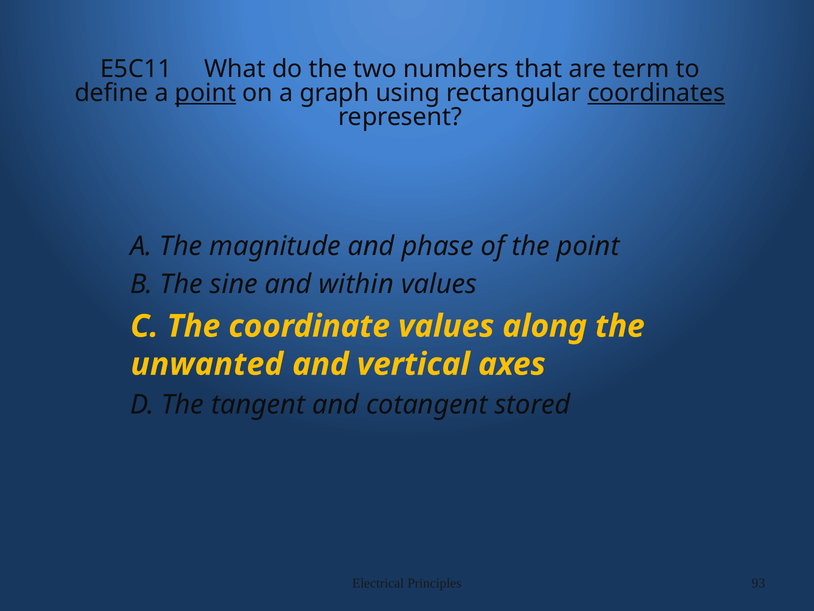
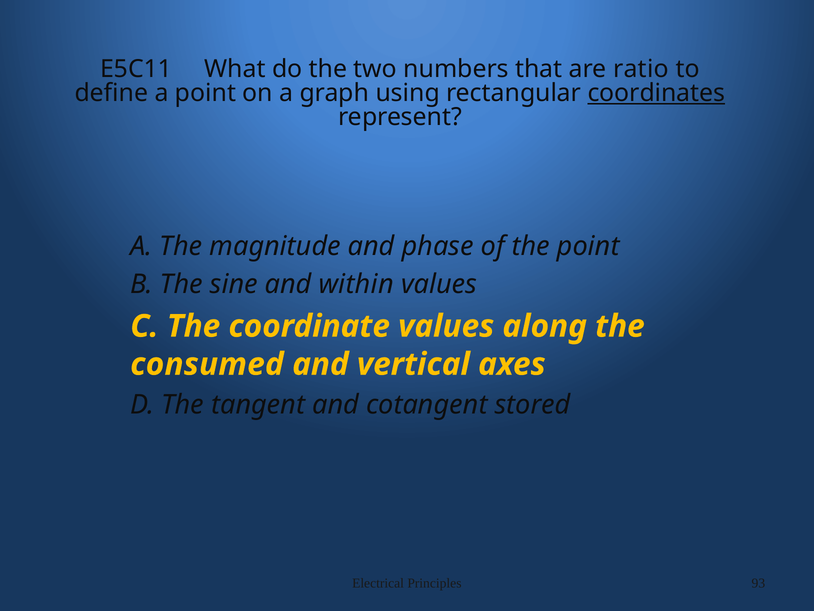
term: term -> ratio
point at (205, 93) underline: present -> none
unwanted: unwanted -> consumed
